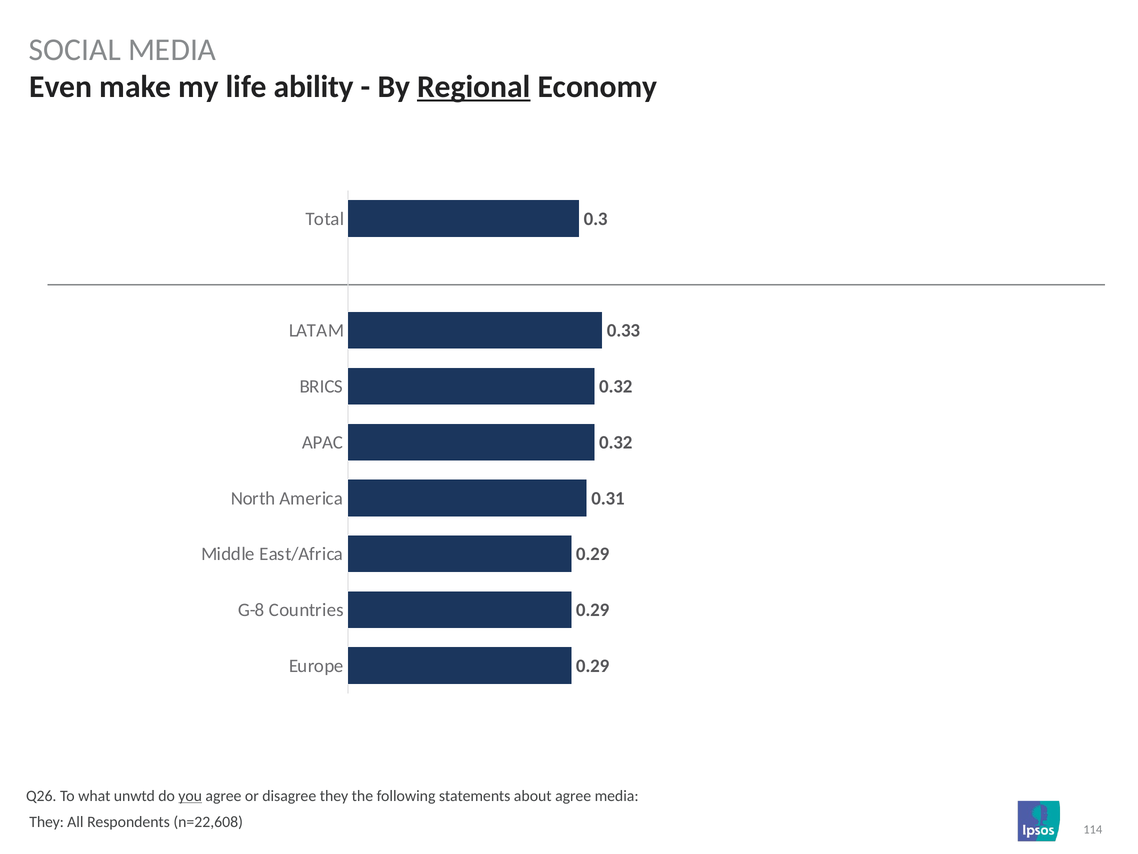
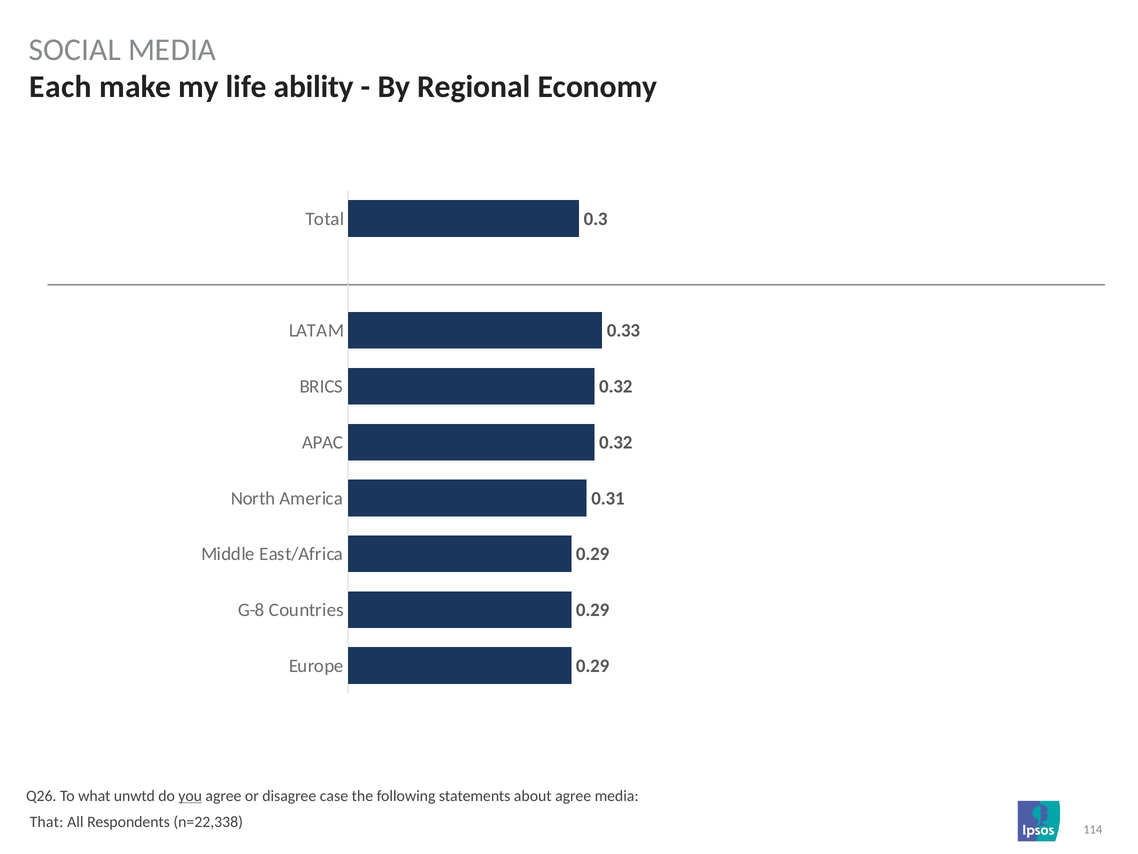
Even: Even -> Each
Regional underline: present -> none
disagree they: they -> case
They at (47, 822): They -> That
n=22,608: n=22,608 -> n=22,338
